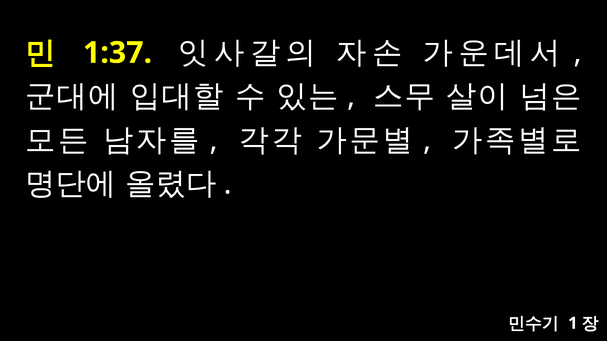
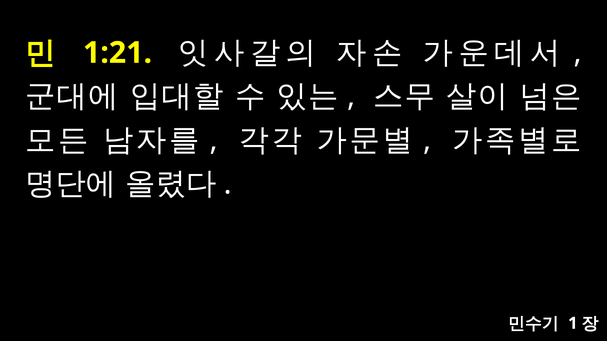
1:37: 1:37 -> 1:21
